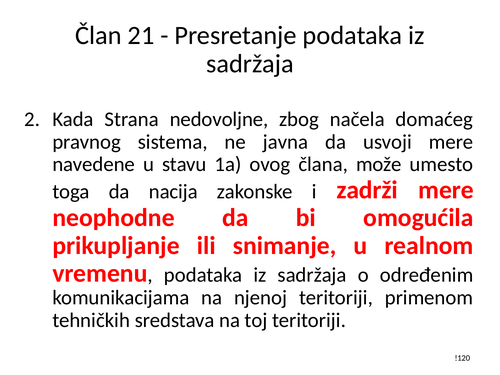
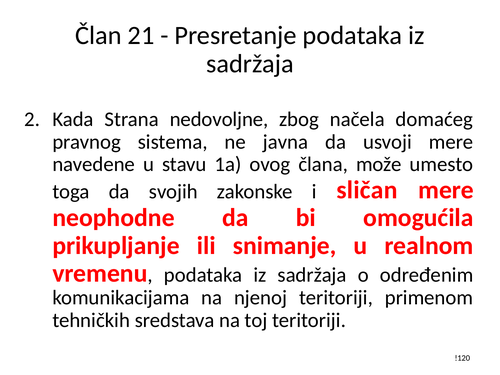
nacija: nacija -> svojih
zadrži: zadrži -> sličan
